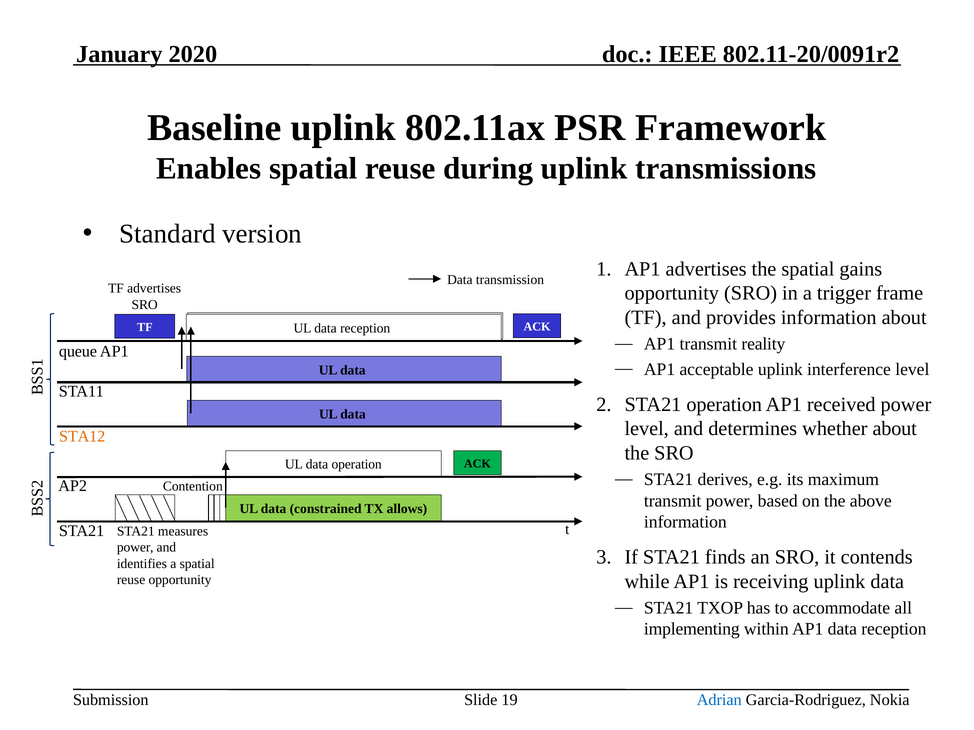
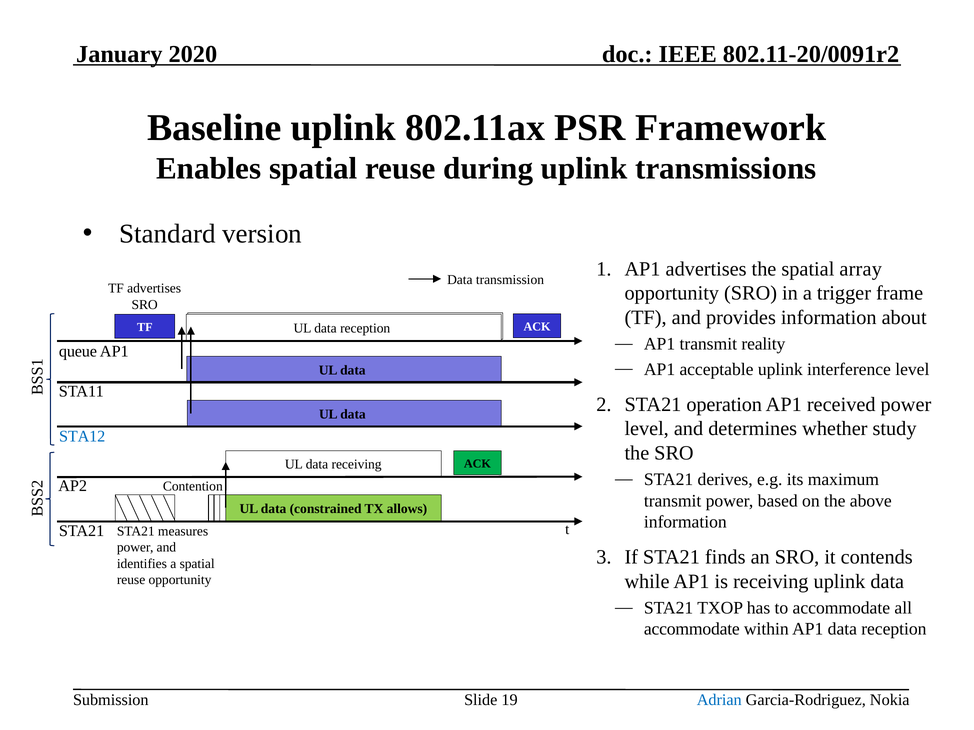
gains: gains -> array
whether about: about -> study
STA12 colour: orange -> blue
data operation: operation -> receiving
implementing at (692, 629): implementing -> accommodate
